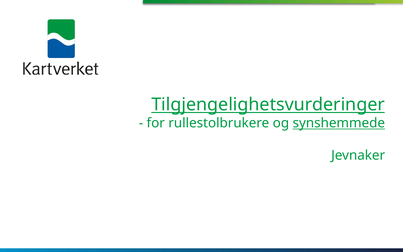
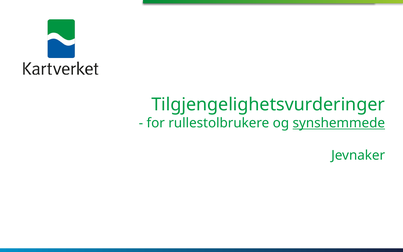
Tilgjengelighetsvurderinger underline: present -> none
